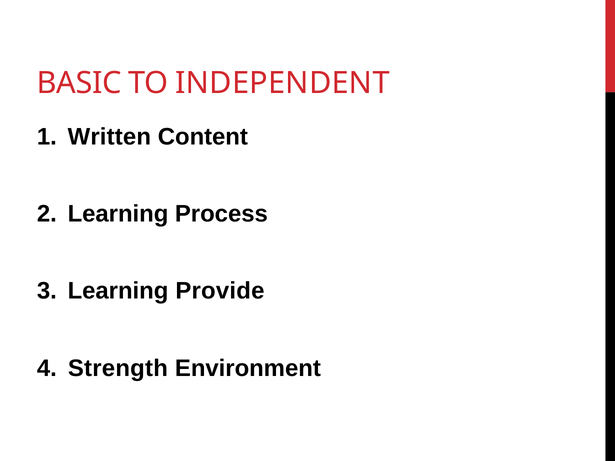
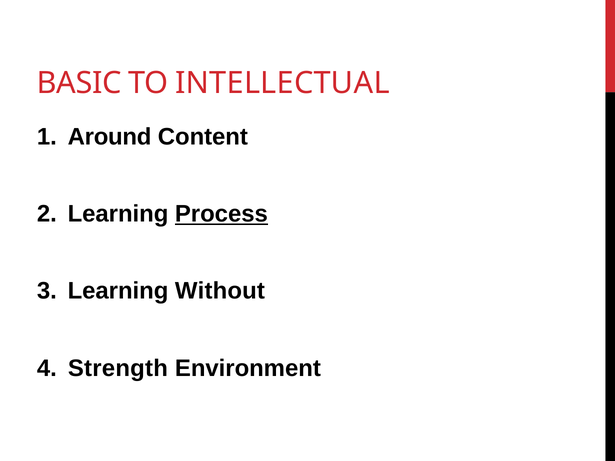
INDEPENDENT: INDEPENDENT -> INTELLECTUAL
Written: Written -> Around
Process underline: none -> present
Provide: Provide -> Without
